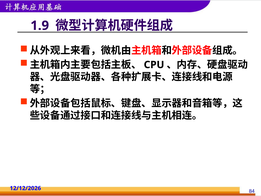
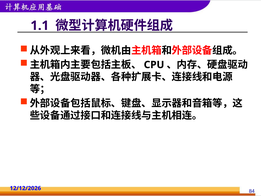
1.9: 1.9 -> 1.1
